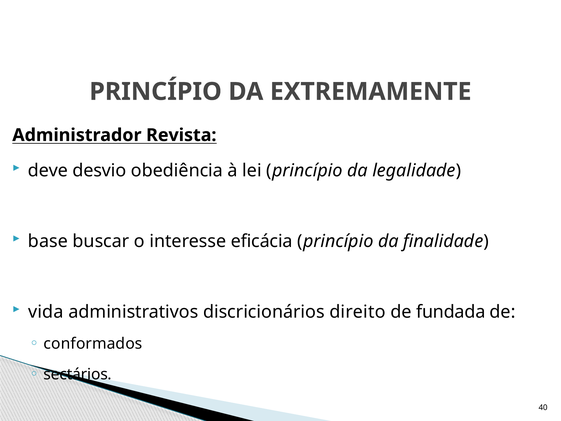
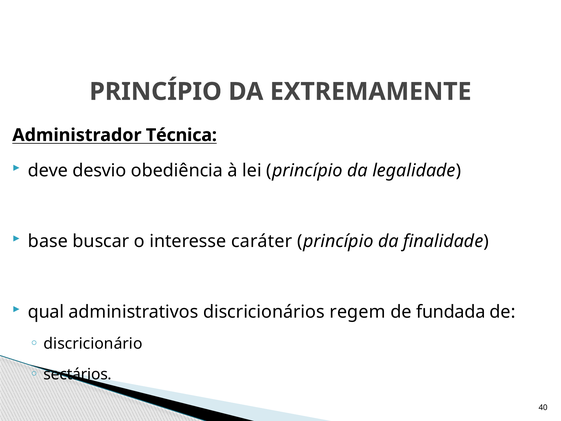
Revista: Revista -> Técnica
eficácia: eficácia -> caráter
vida: vida -> qual
direito: direito -> regem
conformados: conformados -> discricionário
